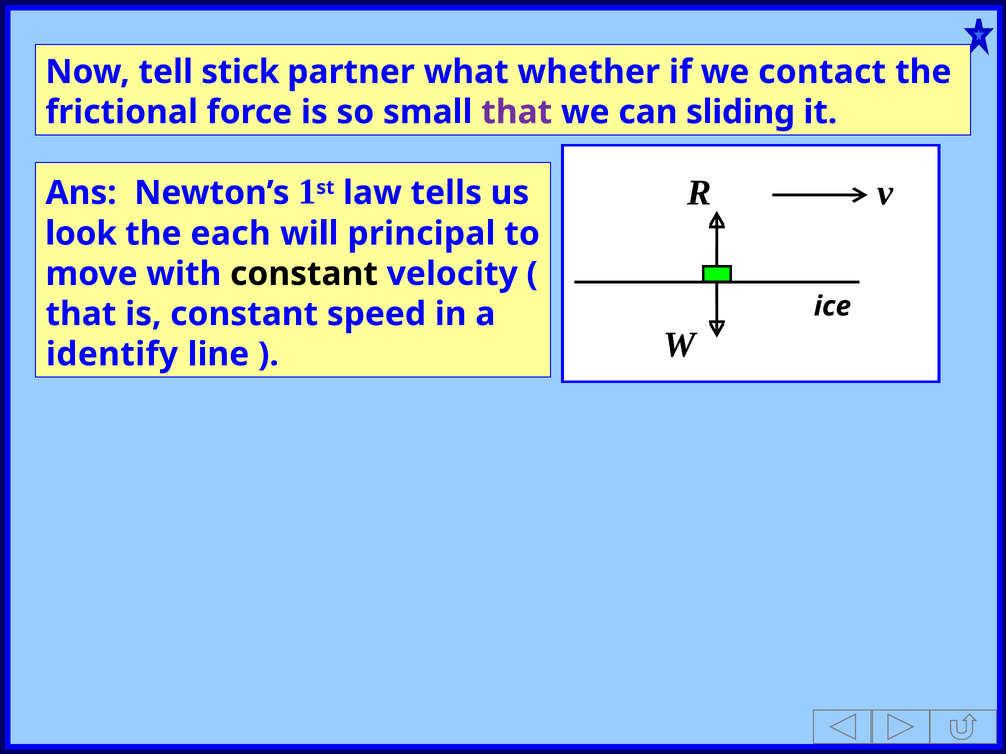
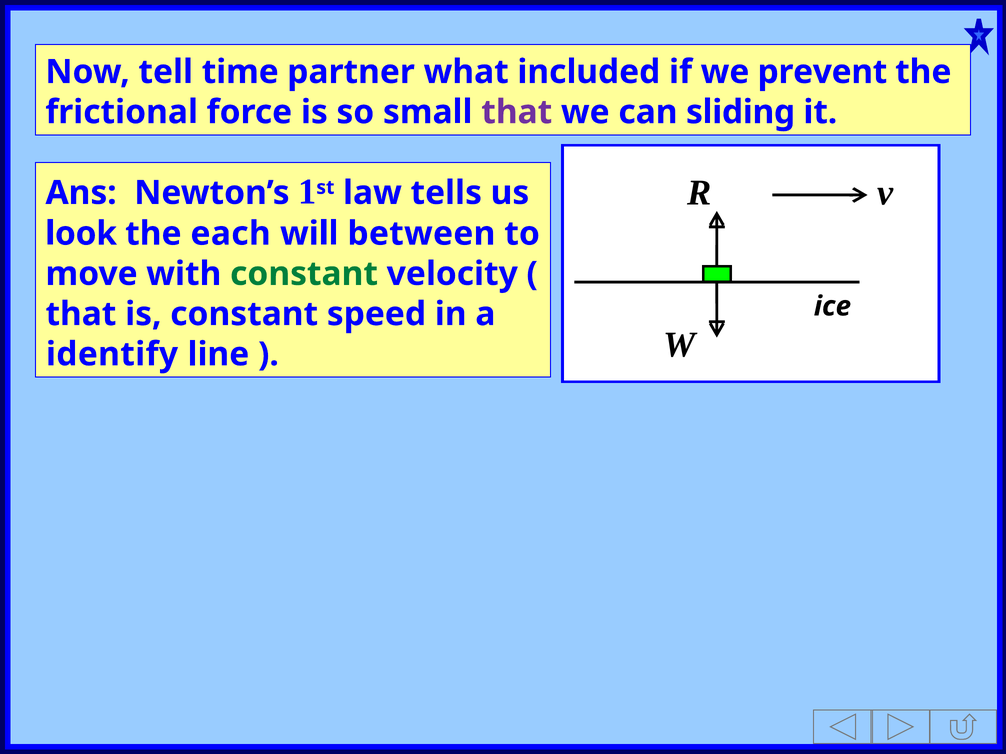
stick: stick -> time
whether: whether -> included
contact: contact -> prevent
principal: principal -> between
constant at (304, 274) colour: black -> green
